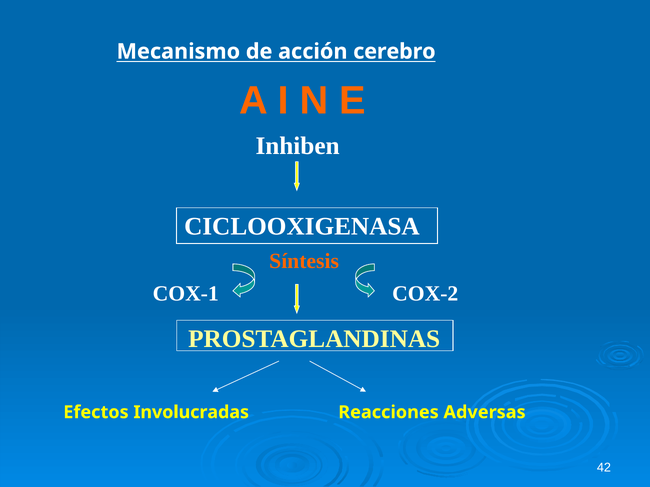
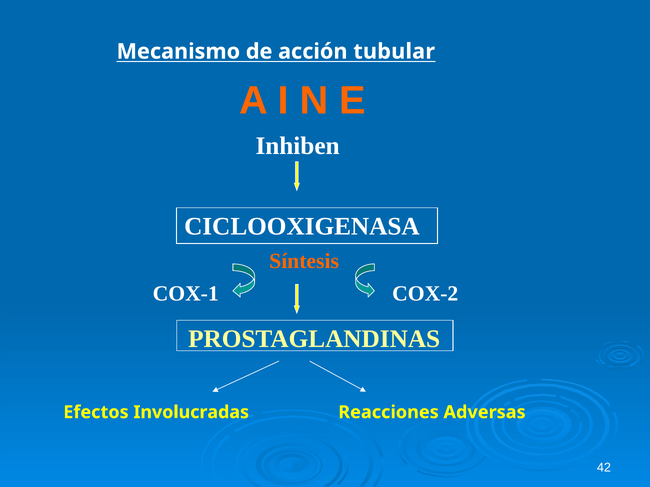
cerebro: cerebro -> tubular
